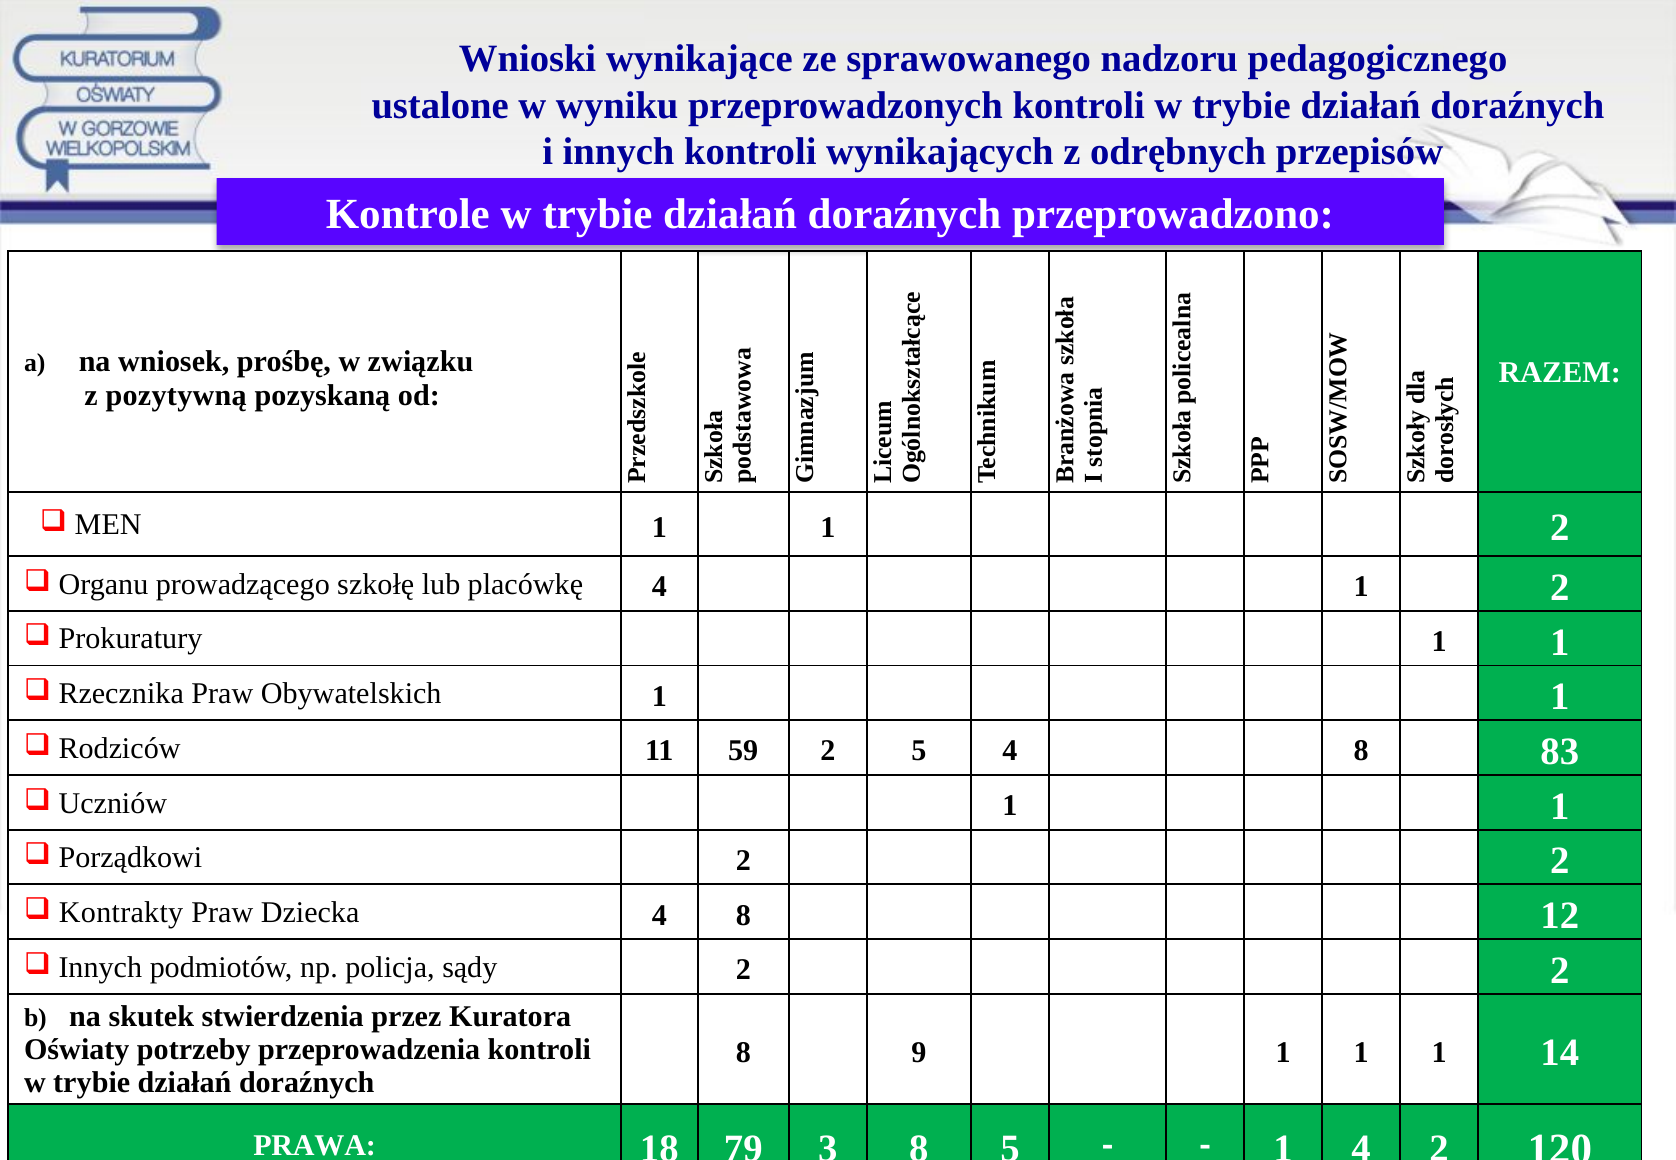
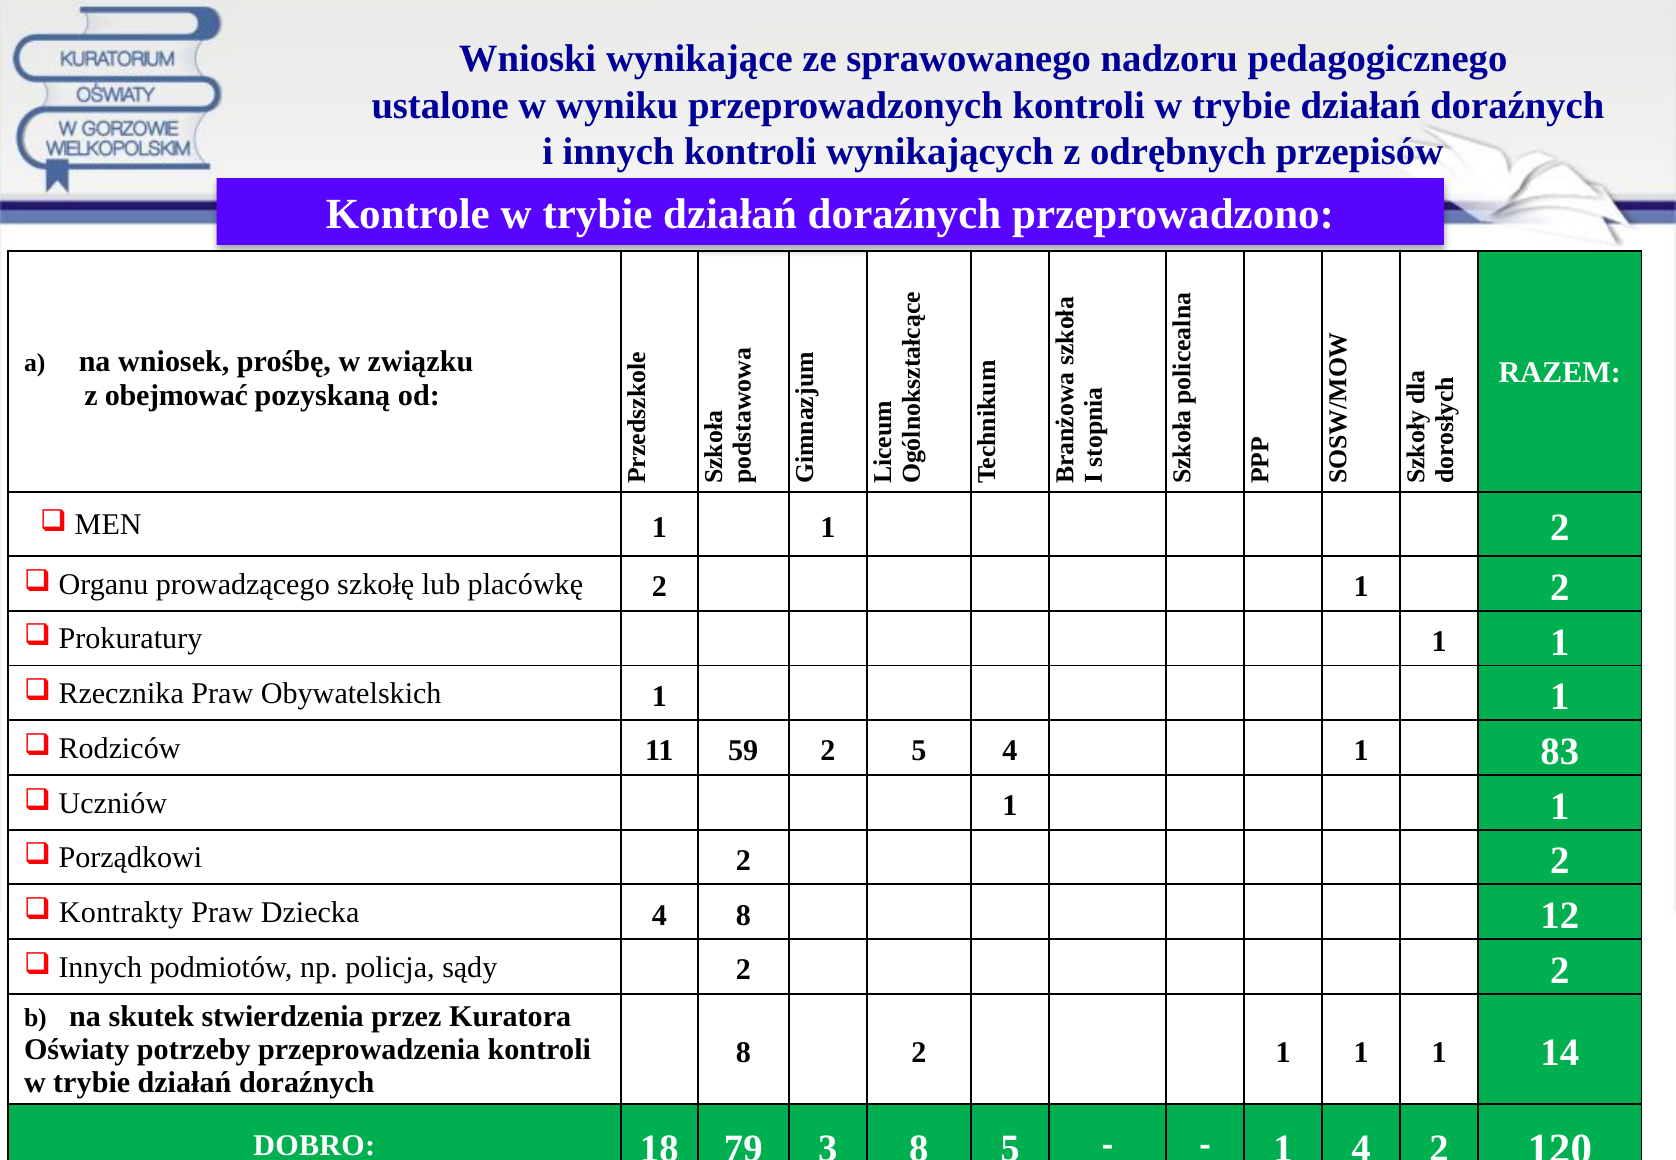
pozytywną: pozytywną -> obejmować
placówkę 4: 4 -> 2
5 4 8: 8 -> 1
8 9: 9 -> 2
PRAWA: PRAWA -> DOBRO
